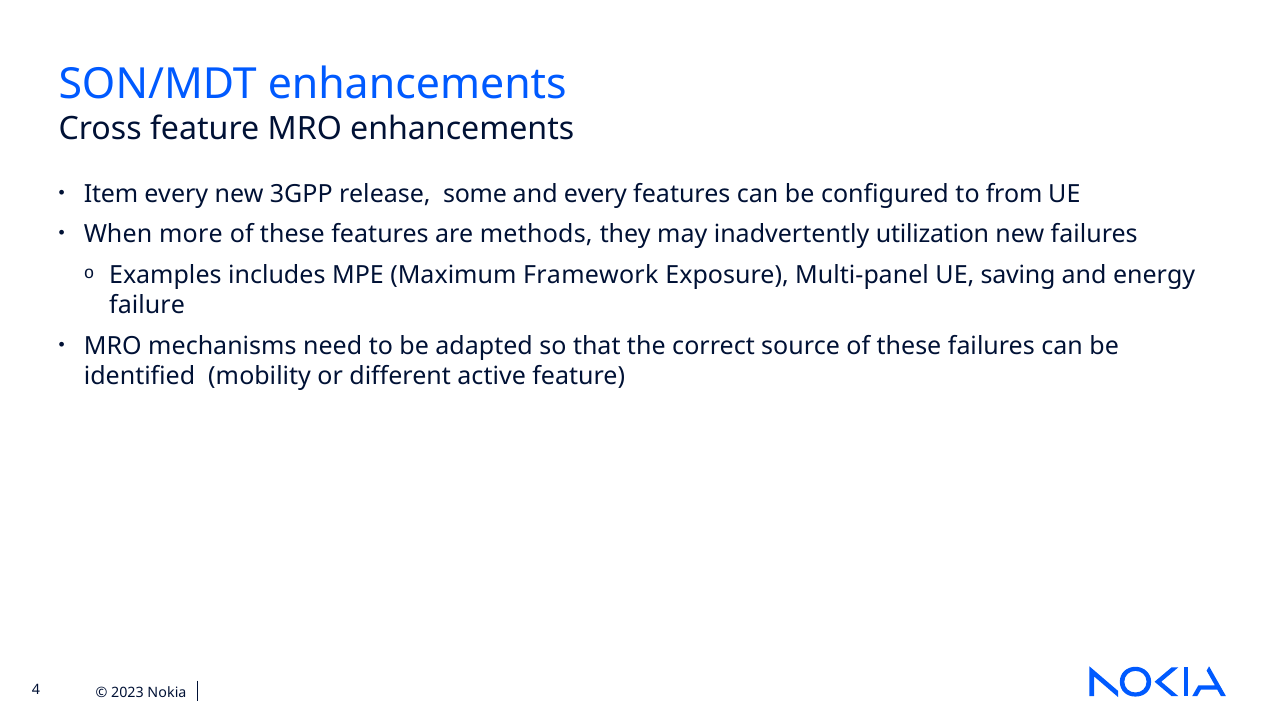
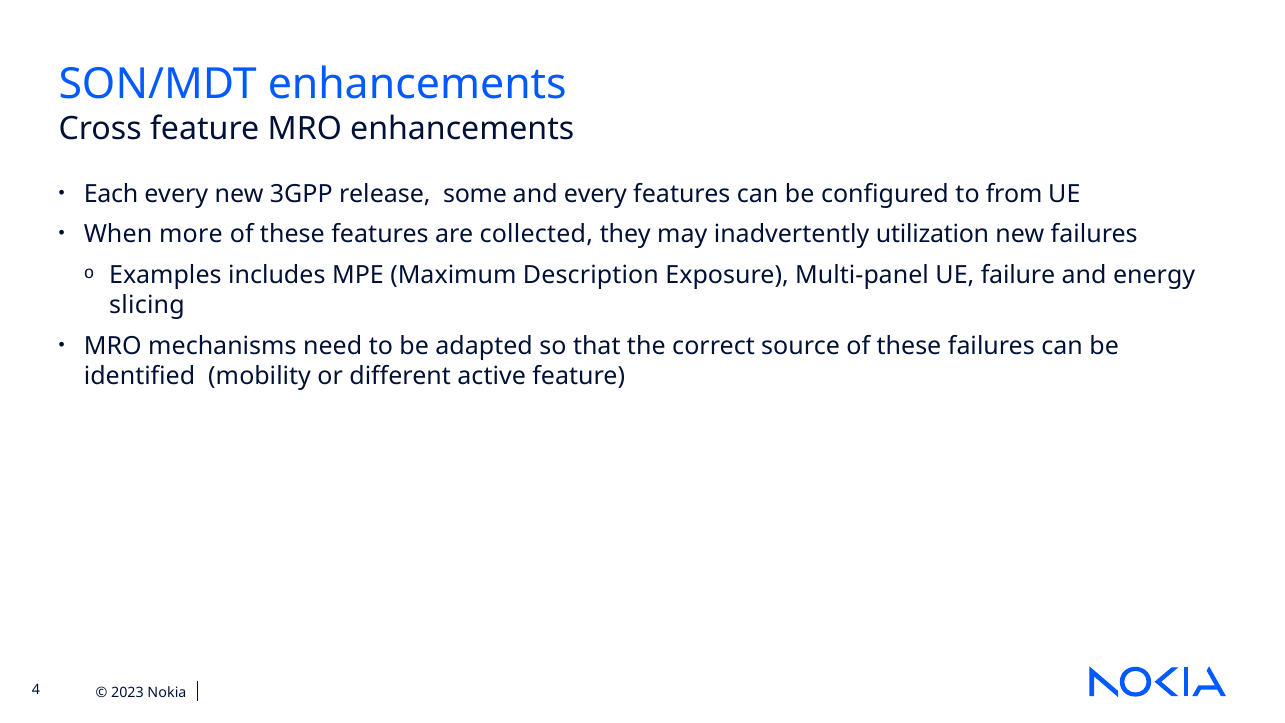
Item: Item -> Each
methods: methods -> collected
Framework: Framework -> Description
saving: saving -> failure
failure: failure -> slicing
